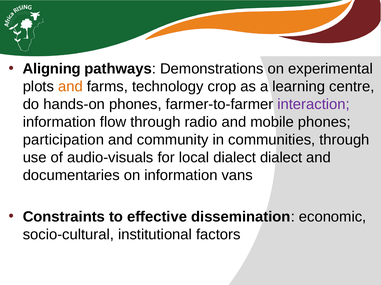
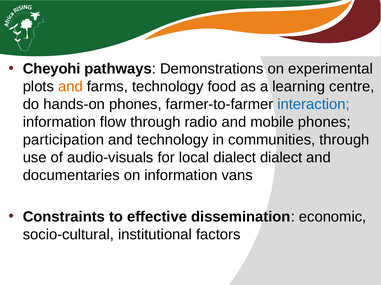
Aligning: Aligning -> Cheyohi
crop: crop -> food
interaction colour: purple -> blue
and community: community -> technology
